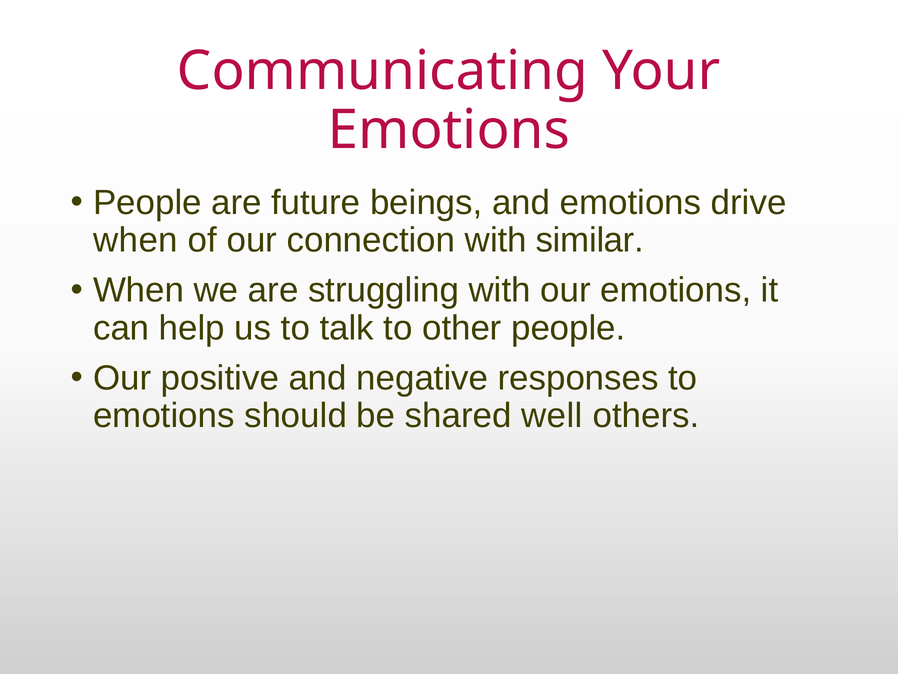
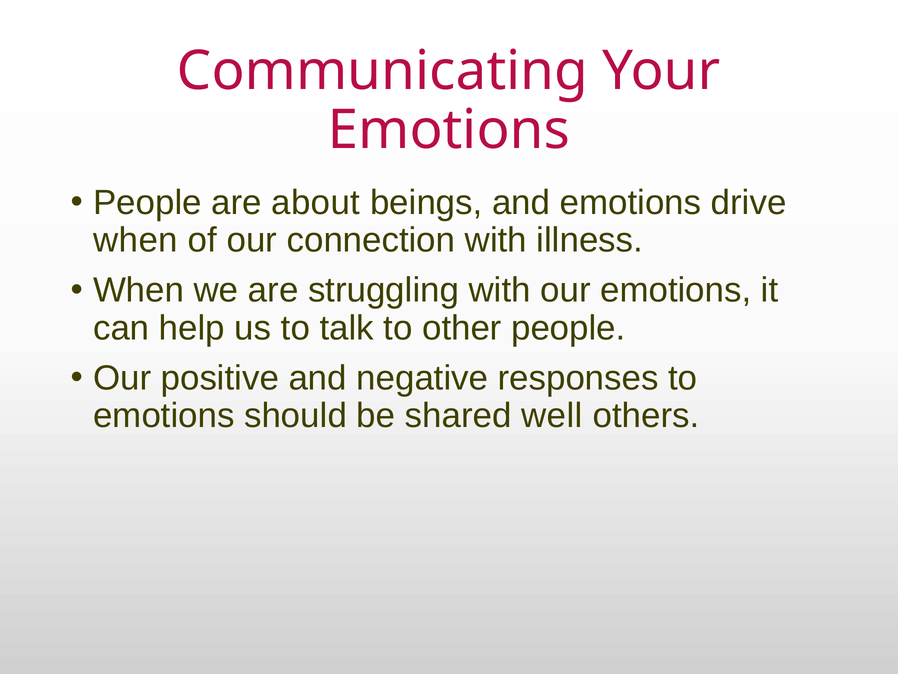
future: future -> about
similar: similar -> illness
